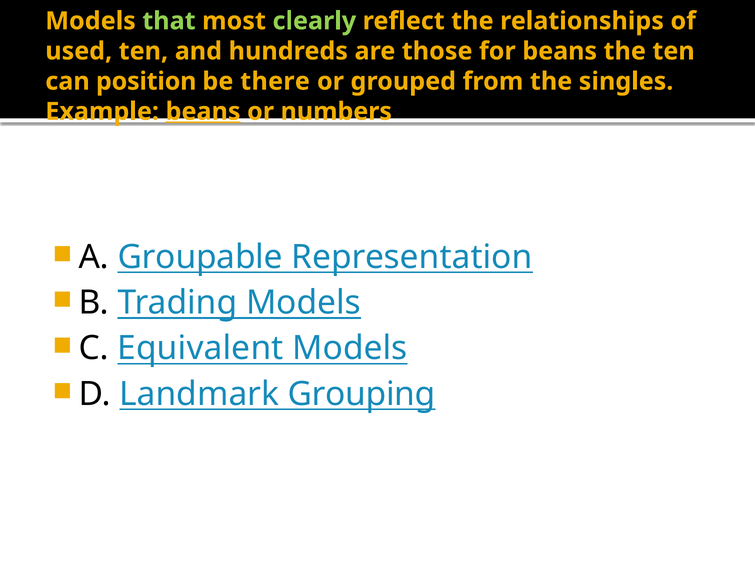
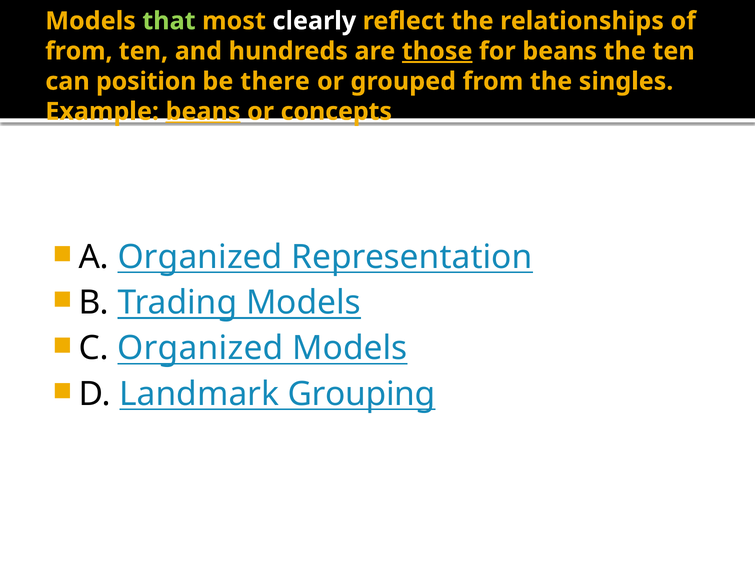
clearly colour: light green -> white
used at (79, 51): used -> from
those underline: none -> present
numbers: numbers -> concepts
A Groupable: Groupable -> Organized
C Equivalent: Equivalent -> Organized
